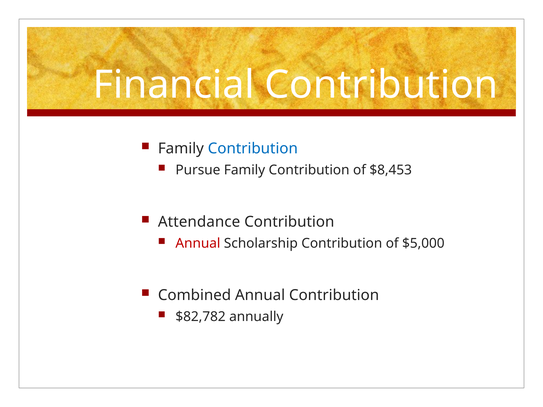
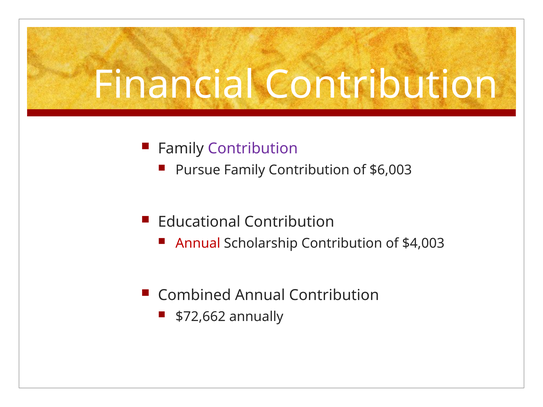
Contribution at (253, 149) colour: blue -> purple
$8,453: $8,453 -> $6,003
Attendance: Attendance -> Educational
$5,000: $5,000 -> $4,003
$82,782: $82,782 -> $72,662
